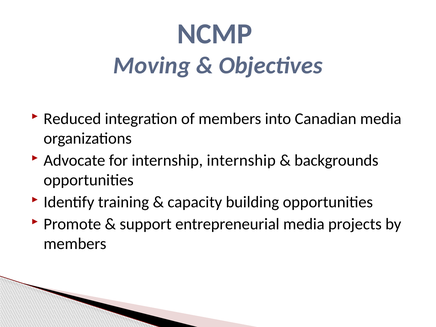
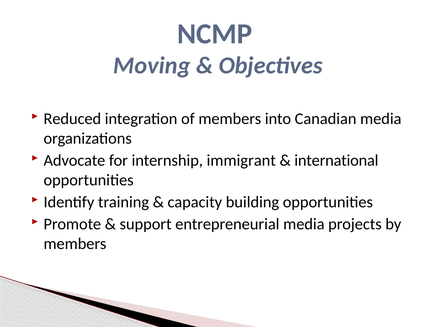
internship internship: internship -> immigrant
backgrounds: backgrounds -> international
